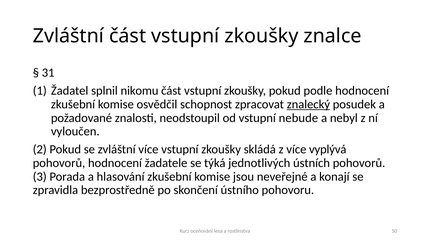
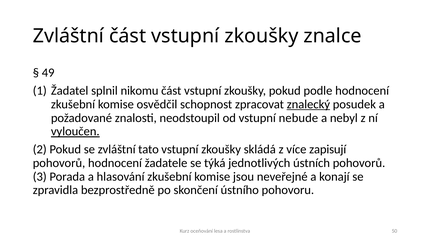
31: 31 -> 49
vyloučen underline: none -> present
zvláštní více: více -> tato
vyplývá: vyplývá -> zapisují
